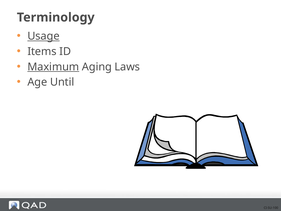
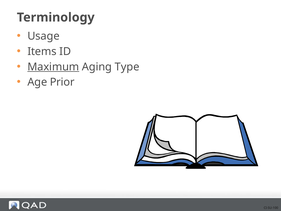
Usage underline: present -> none
Laws: Laws -> Type
Until: Until -> Prior
